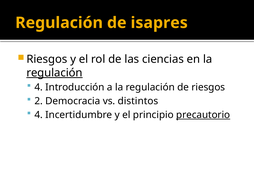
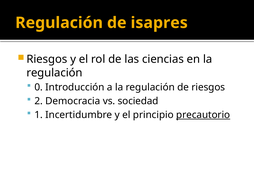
regulación at (54, 73) underline: present -> none
4 at (39, 88): 4 -> 0
distintos: distintos -> sociedad
4 at (39, 115): 4 -> 1
